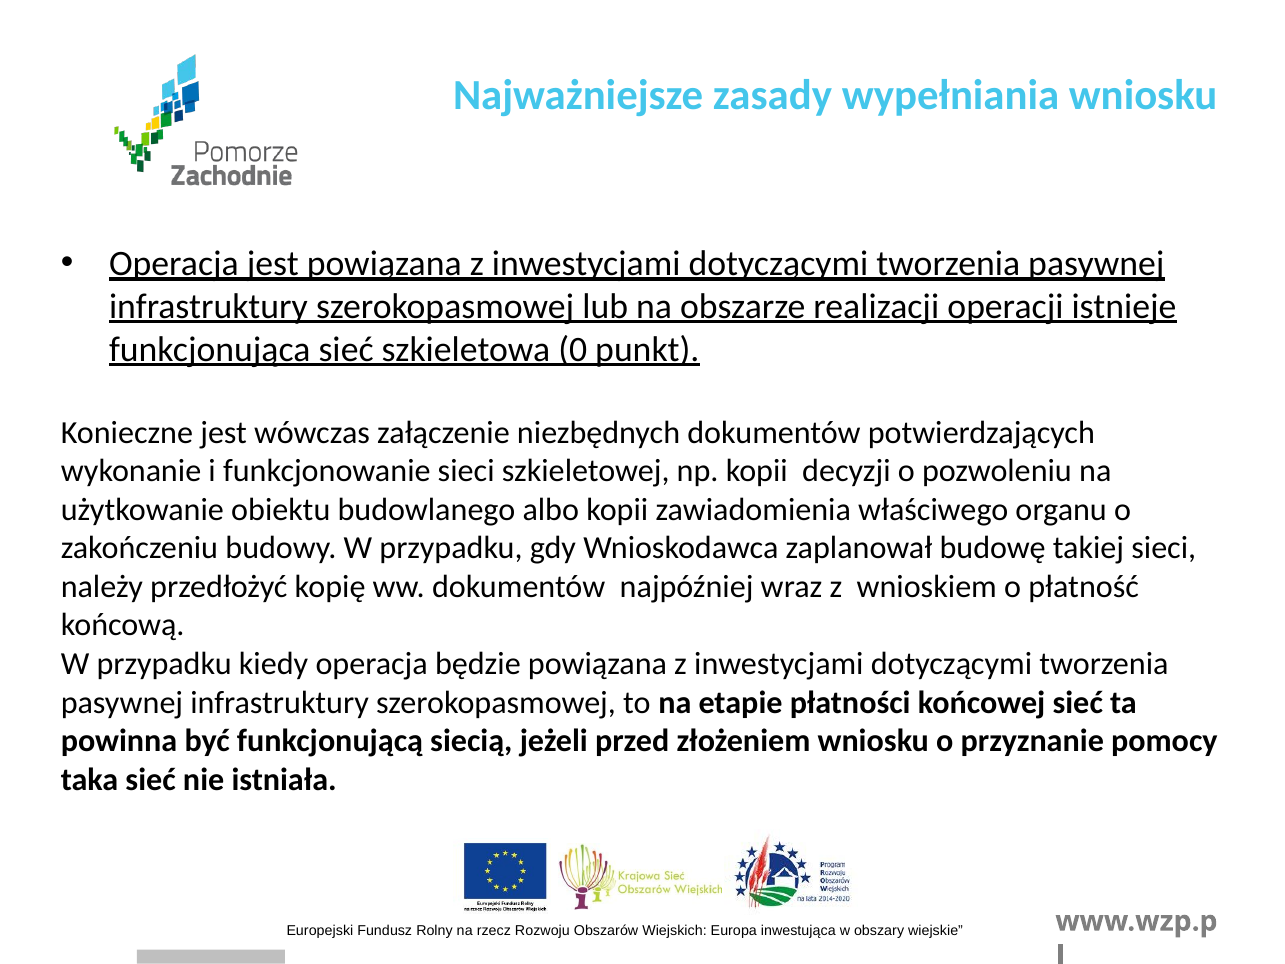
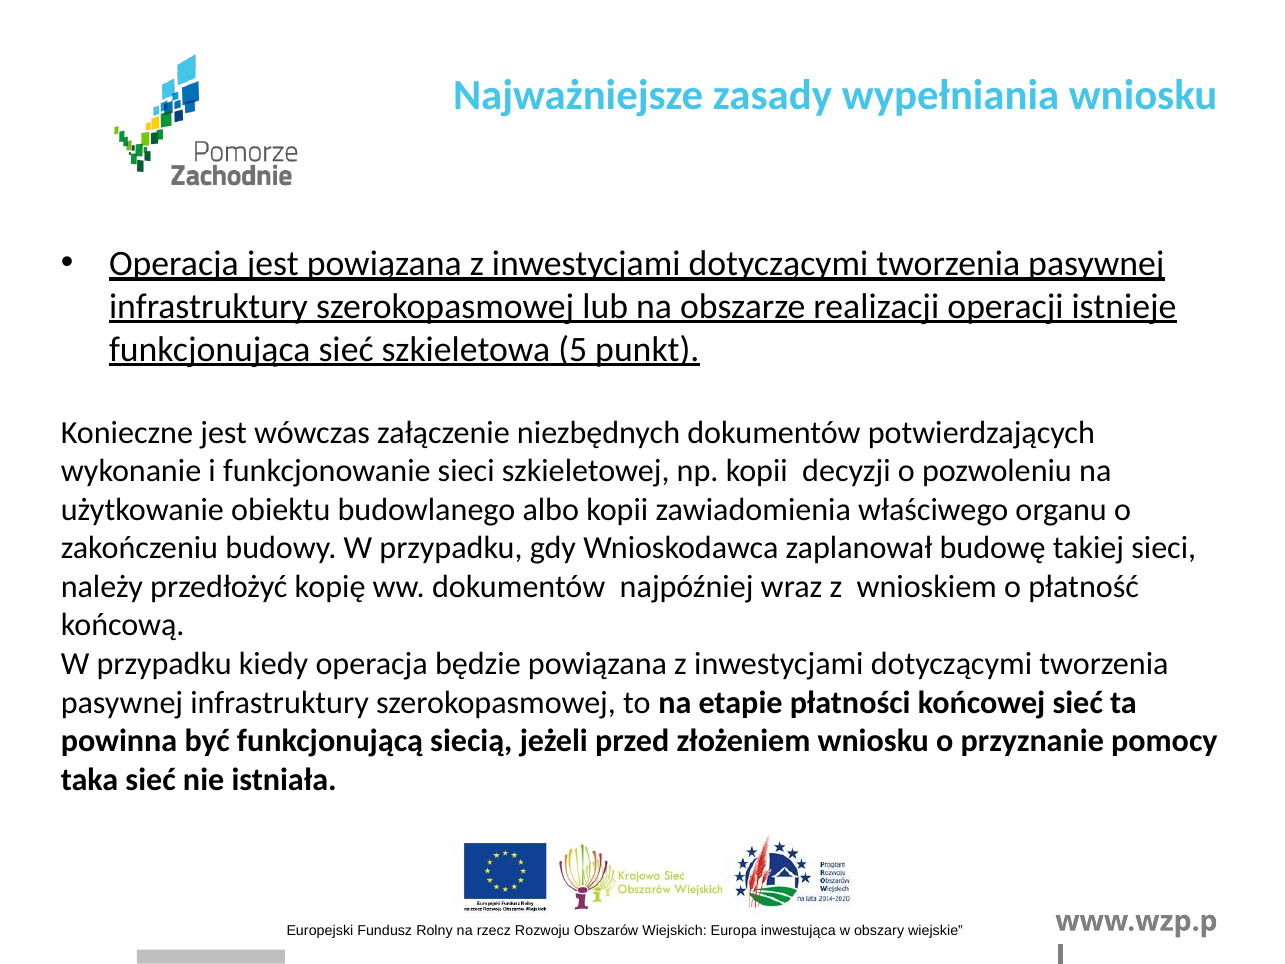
0: 0 -> 5
